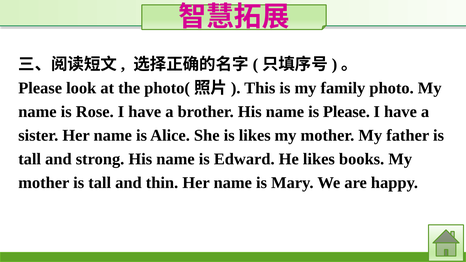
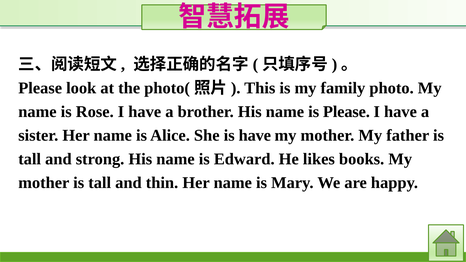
is likes: likes -> have
